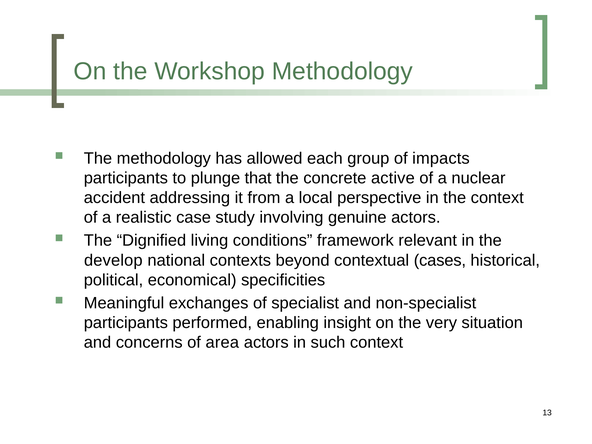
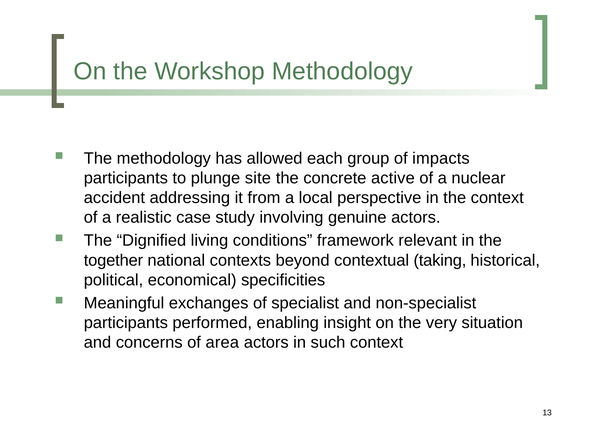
that: that -> site
develop: develop -> together
cases: cases -> taking
